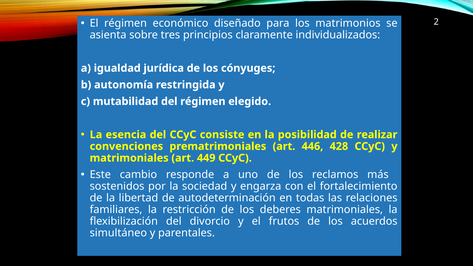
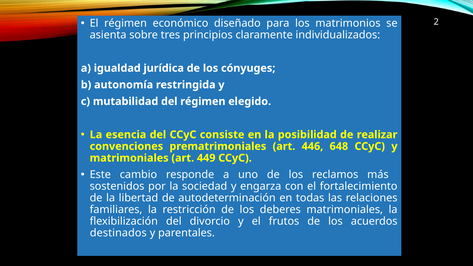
428: 428 -> 648
simultáneo: simultáneo -> destinados
